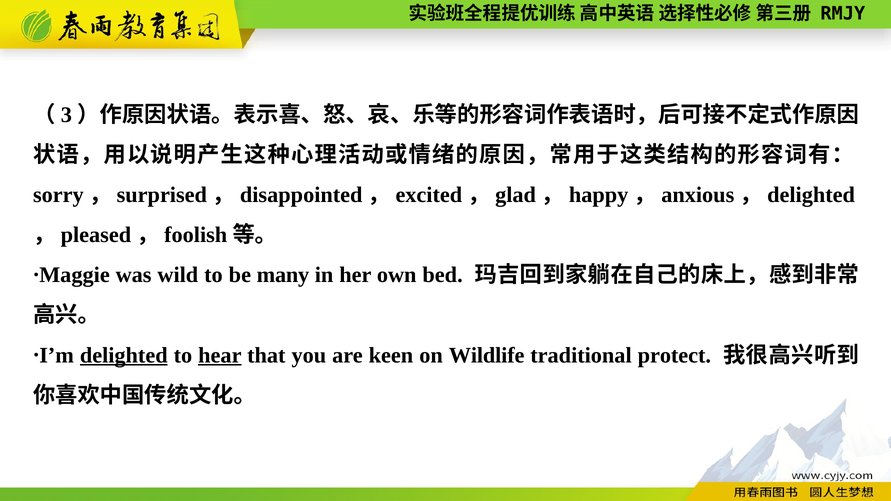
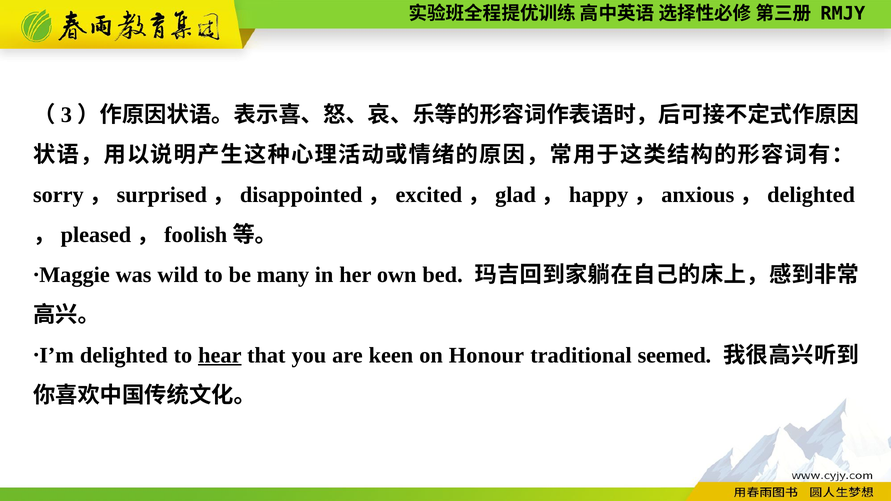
delighted underline: present -> none
Wildlife: Wildlife -> Honour
protect: protect -> seemed
